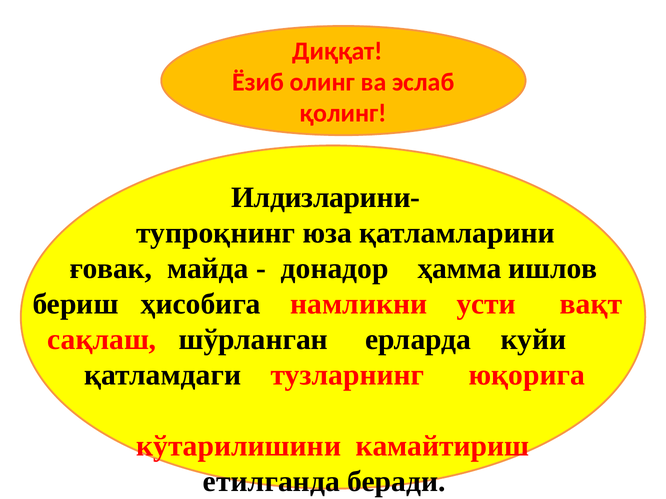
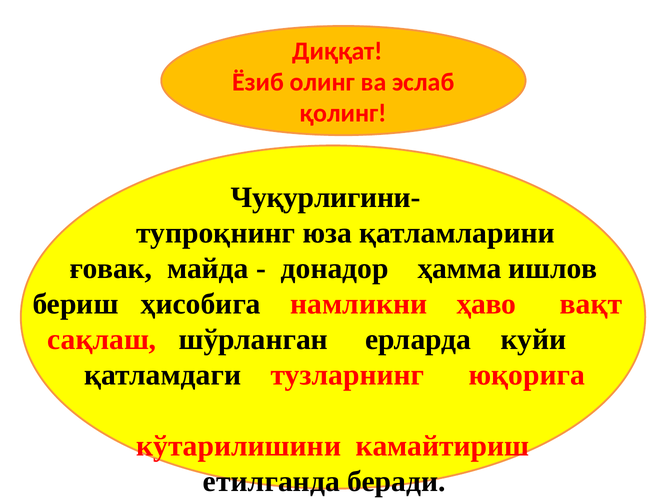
Илдизларини-: Илдизларини- -> Чуқурлигини-
усти: усти -> ҳаво
